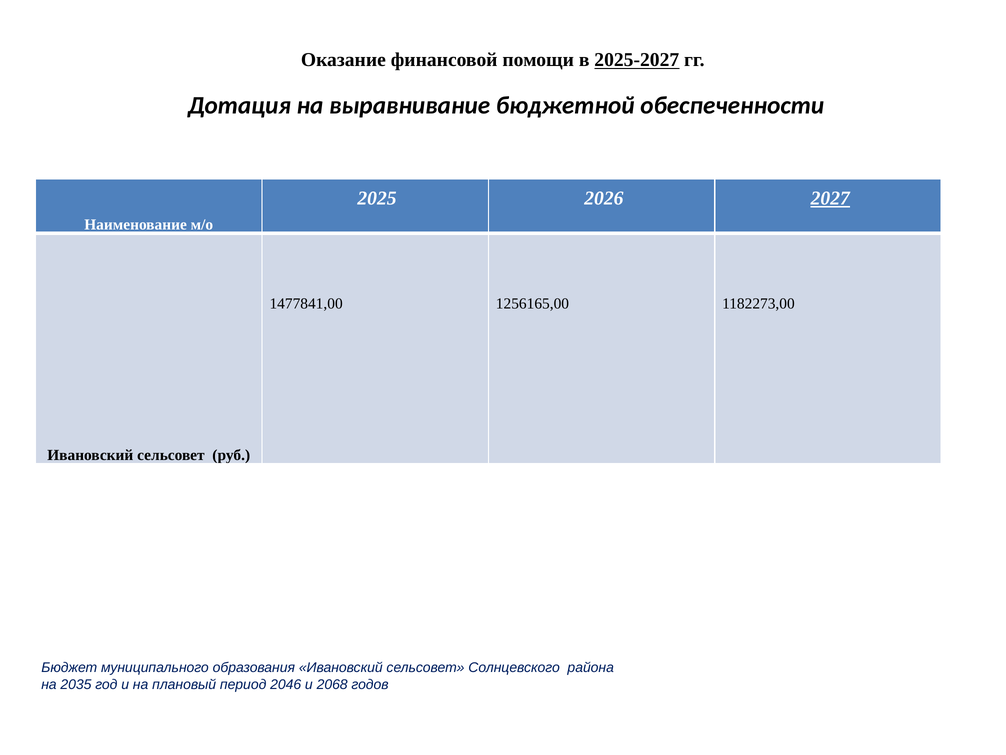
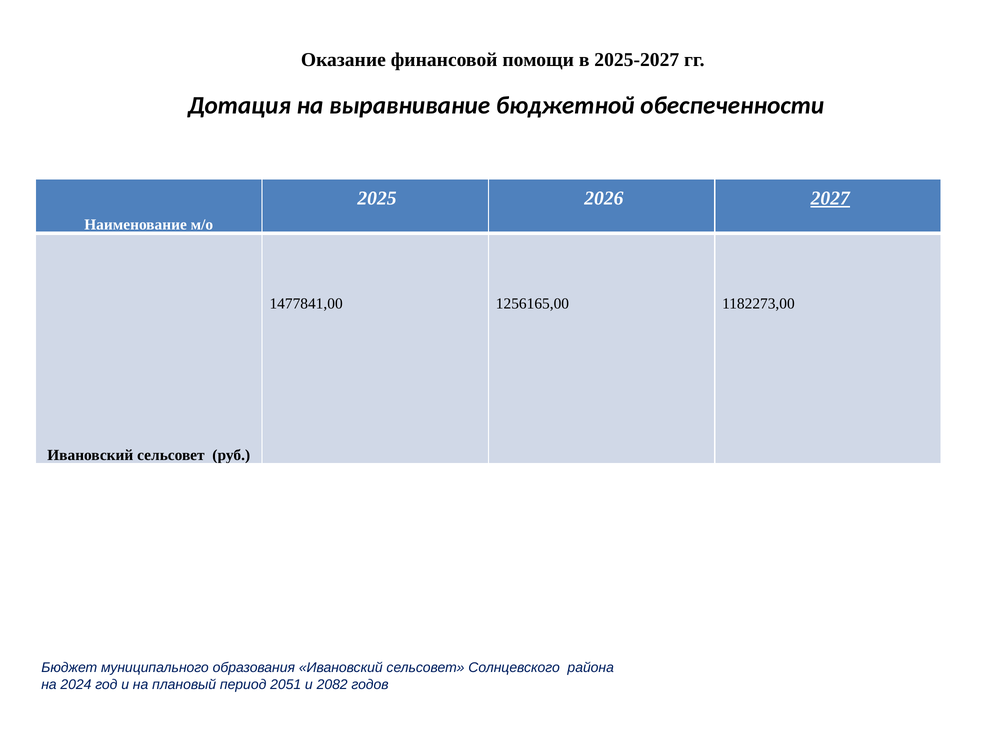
2025-2027 underline: present -> none
2035: 2035 -> 2024
2046: 2046 -> 2051
2068: 2068 -> 2082
